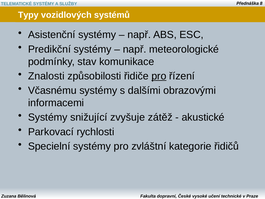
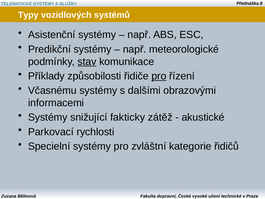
stav underline: none -> present
Znalosti: Znalosti -> Příklady
zvyšuje: zvyšuje -> fakticky
